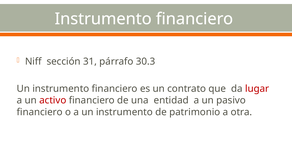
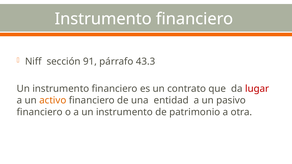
31: 31 -> 91
30.3: 30.3 -> 43.3
activo colour: red -> orange
